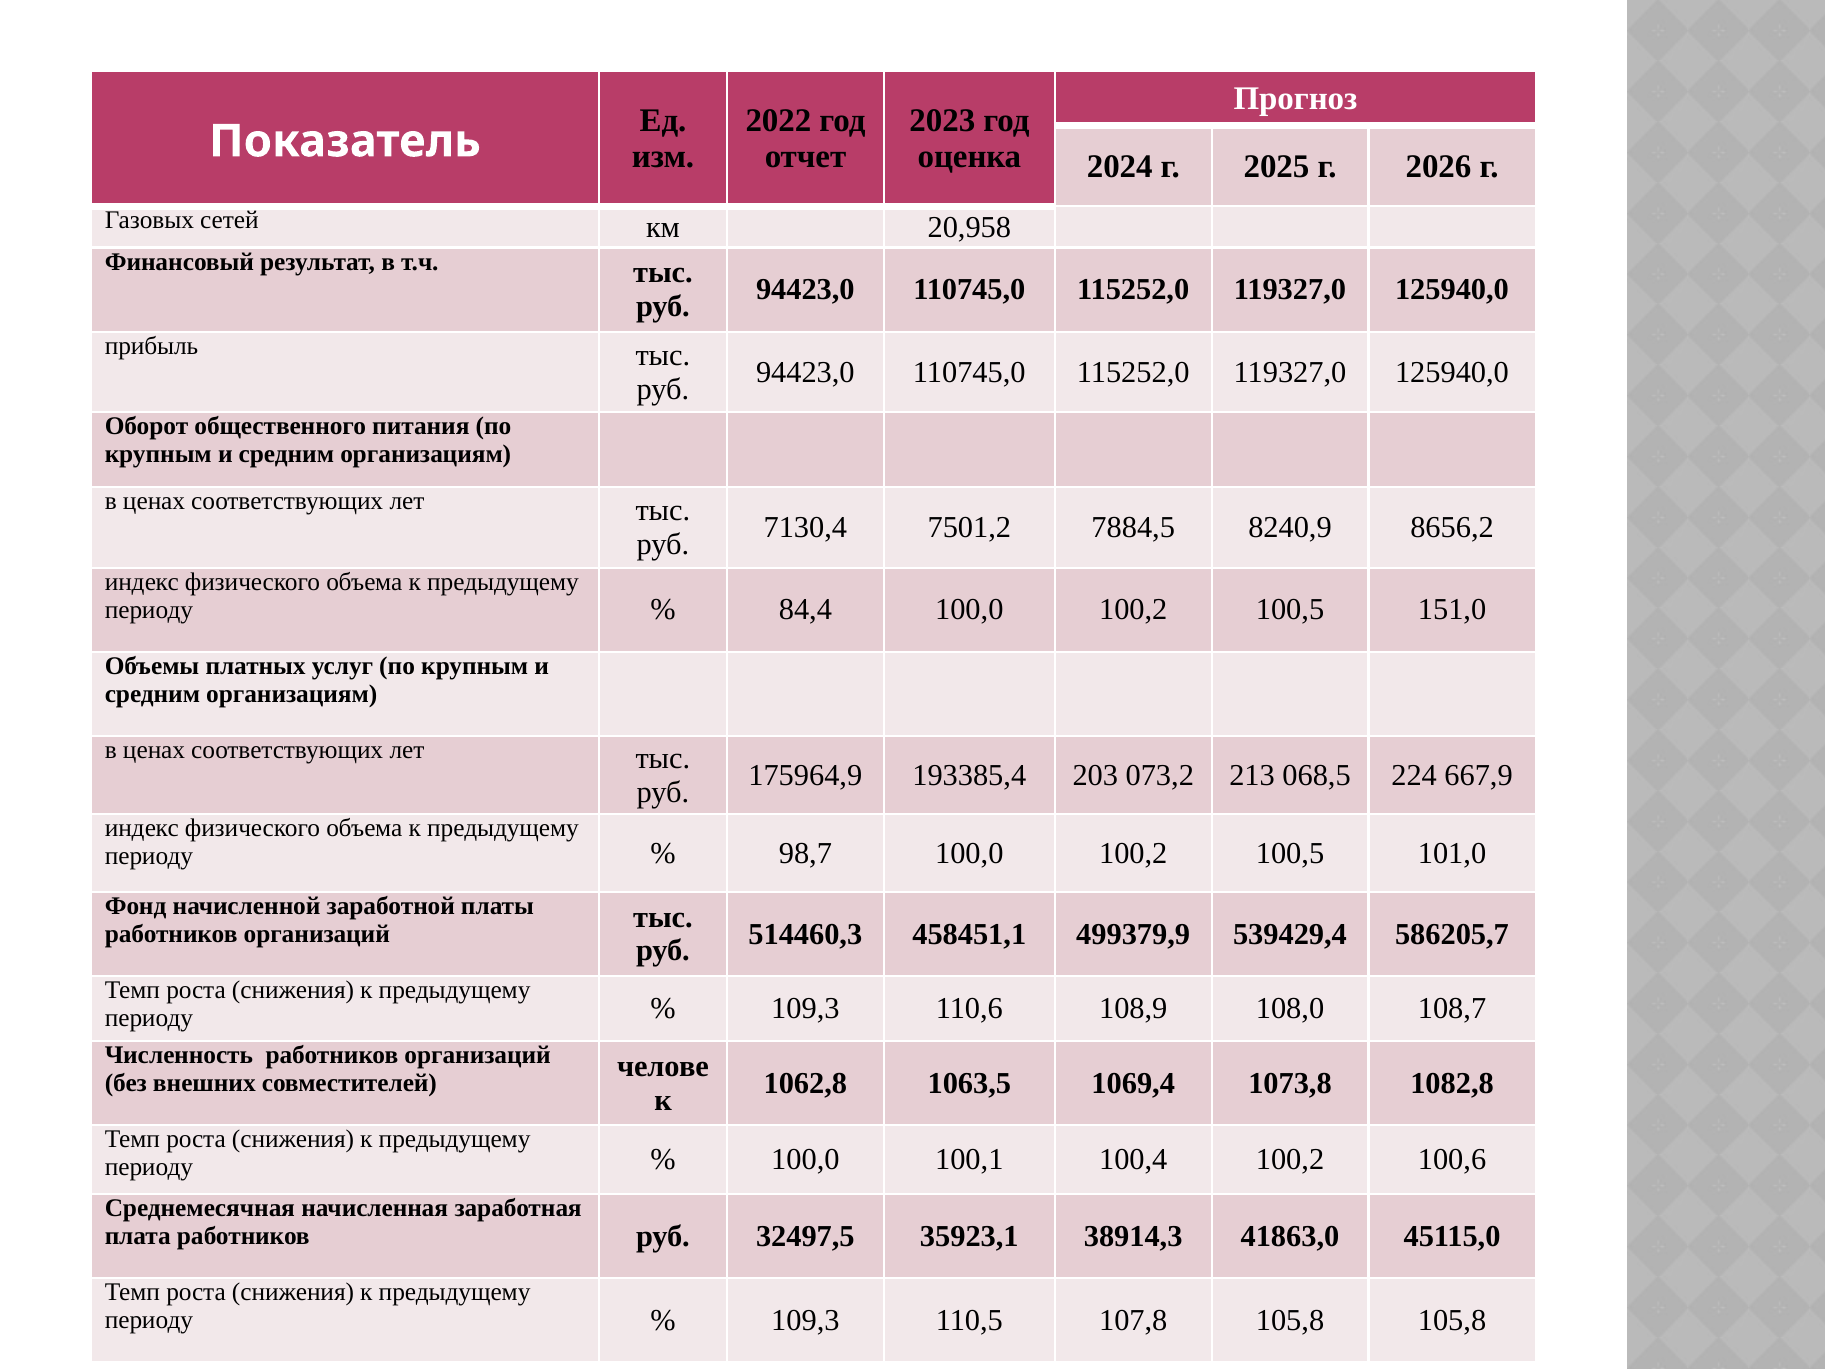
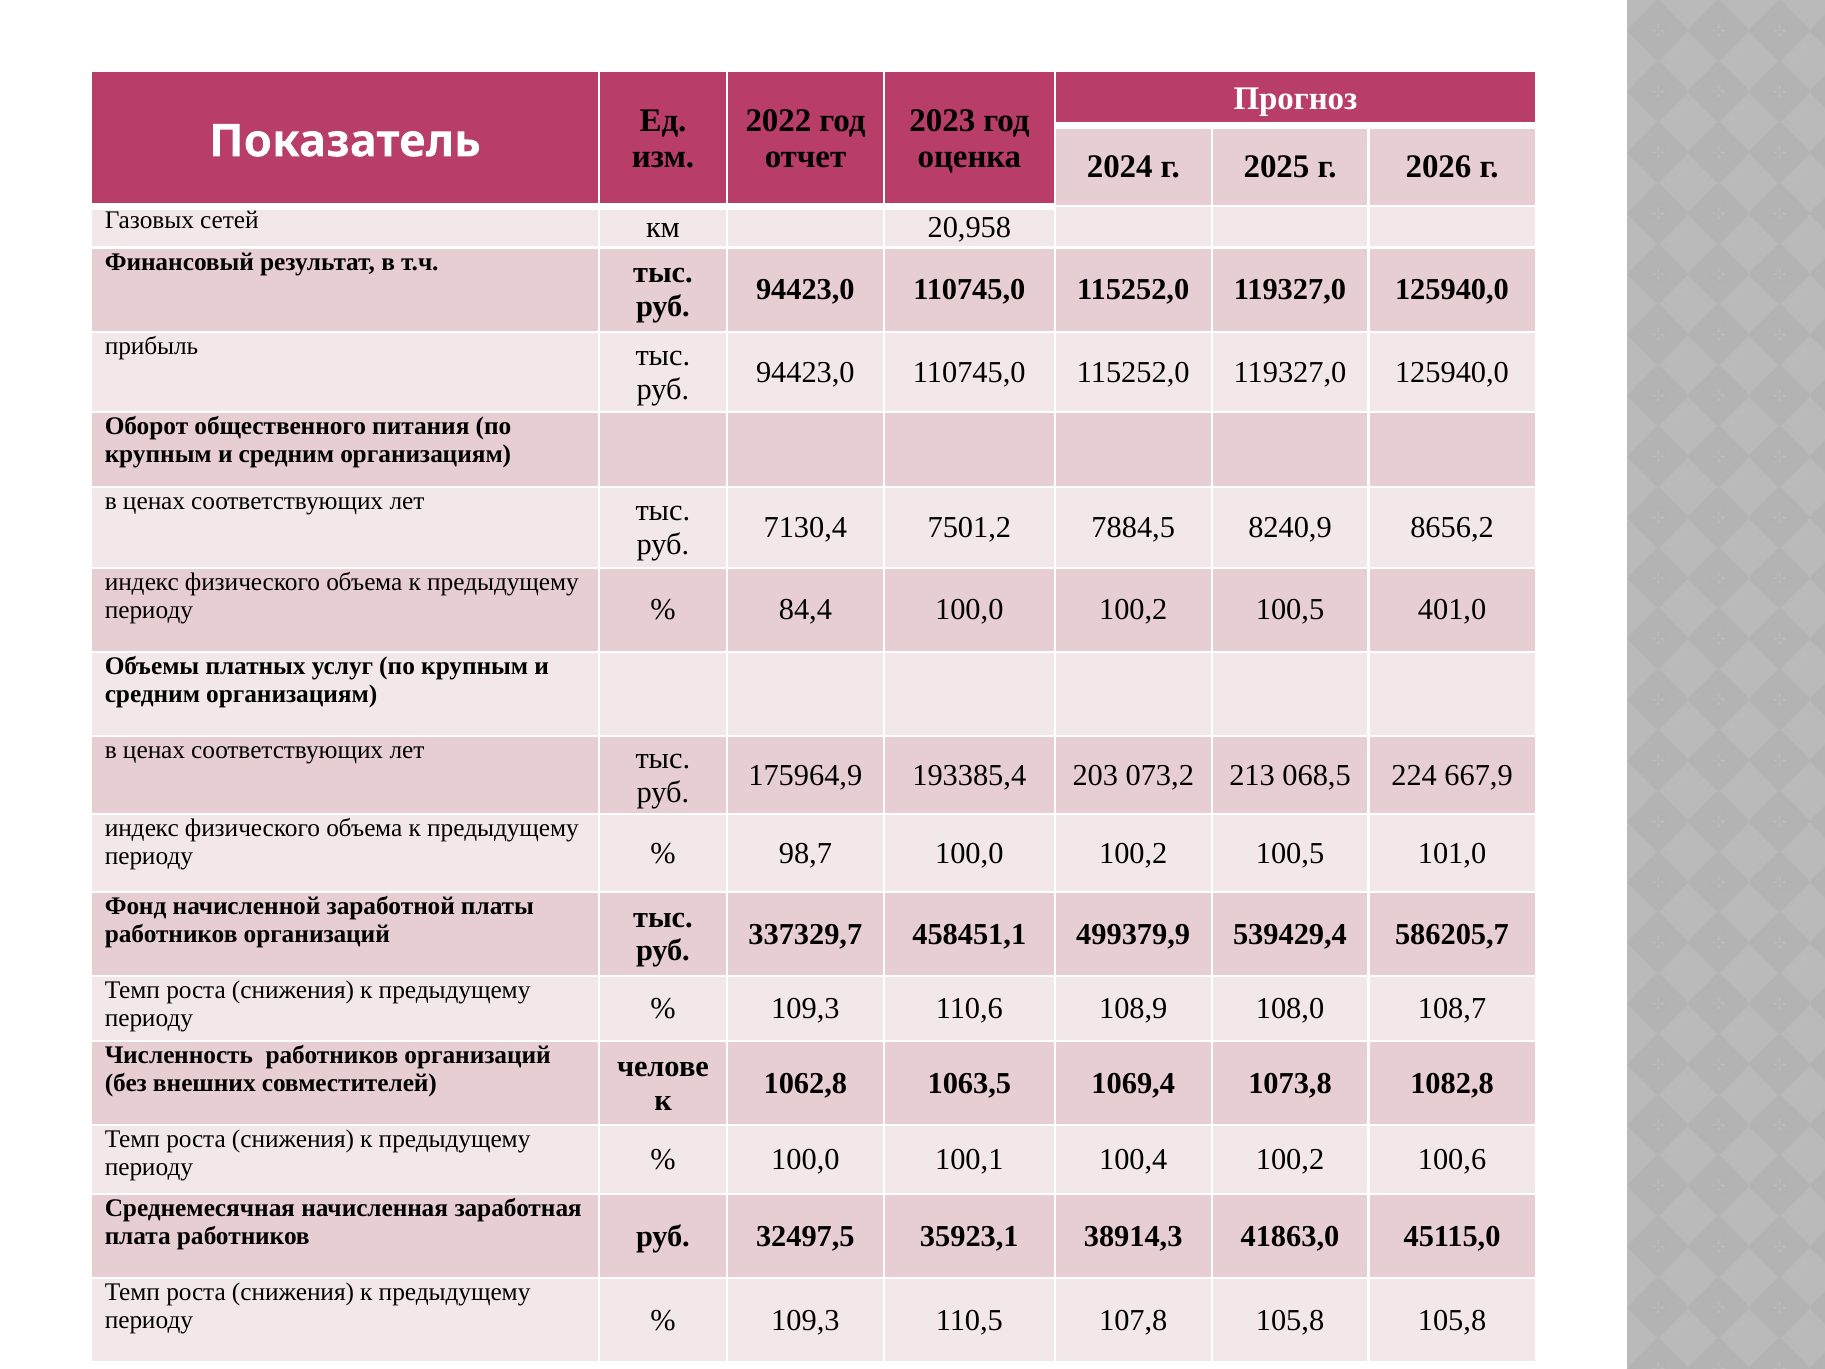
151,0: 151,0 -> 401,0
514460,3: 514460,3 -> 337329,7
